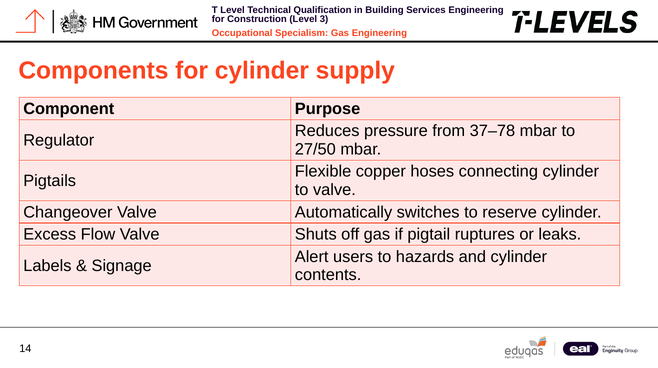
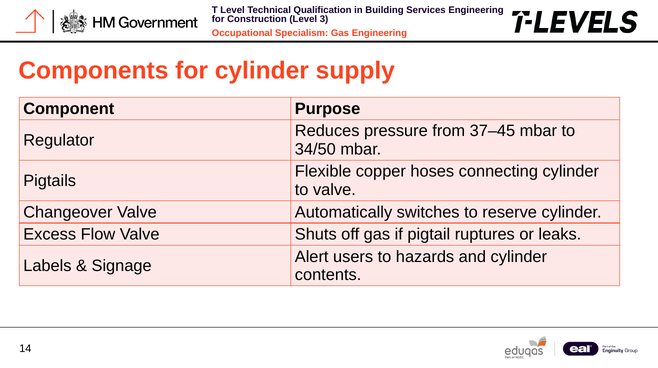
37–78: 37–78 -> 37–45
27/50: 27/50 -> 34/50
